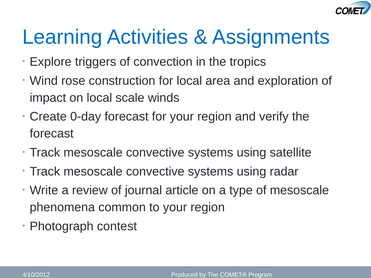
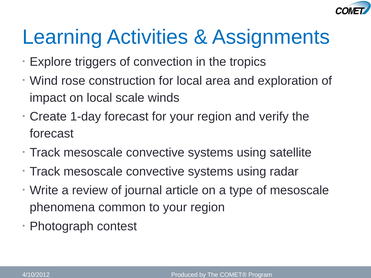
0-day: 0-day -> 1-day
